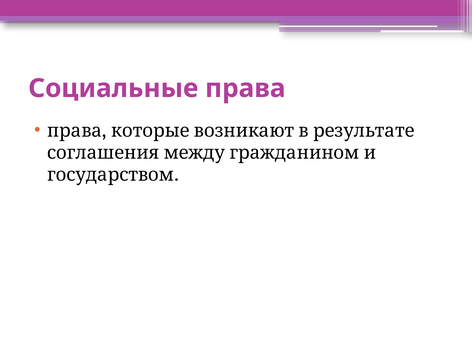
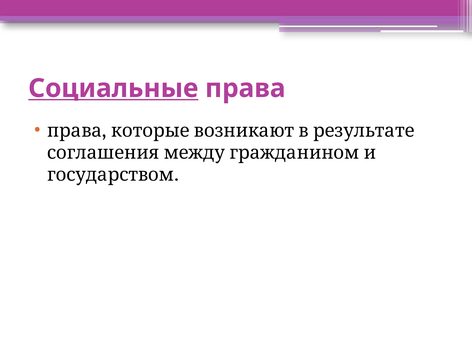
Социальные underline: none -> present
